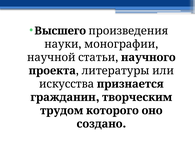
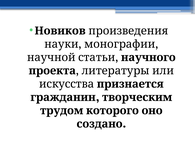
Высшего: Высшего -> Новиков
